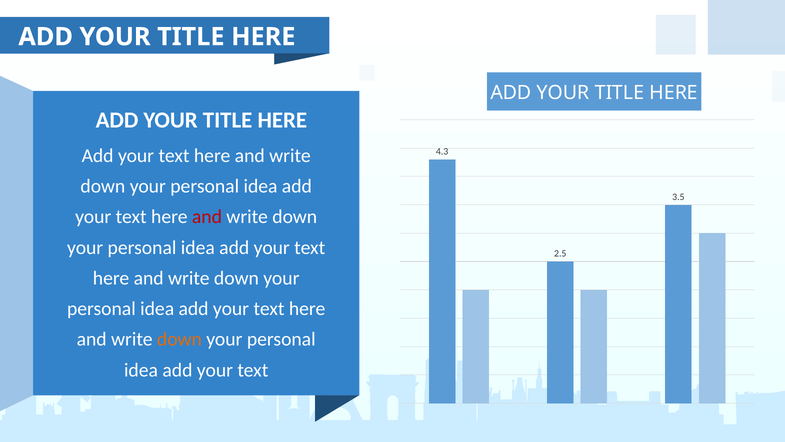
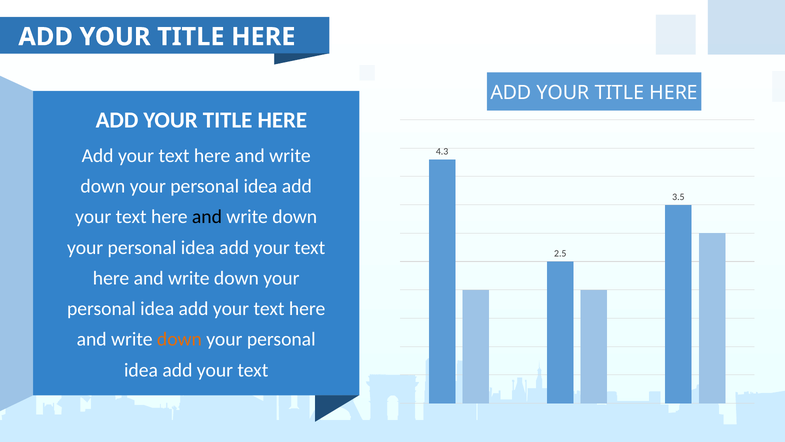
and at (207, 217) colour: red -> black
